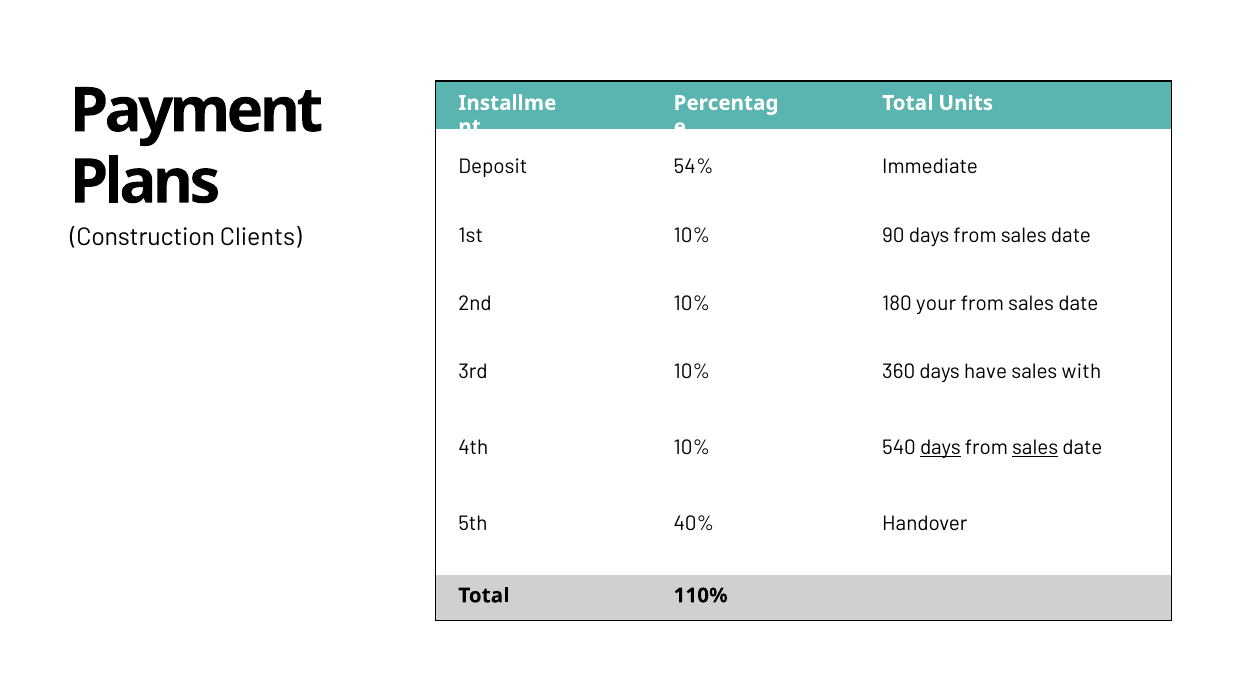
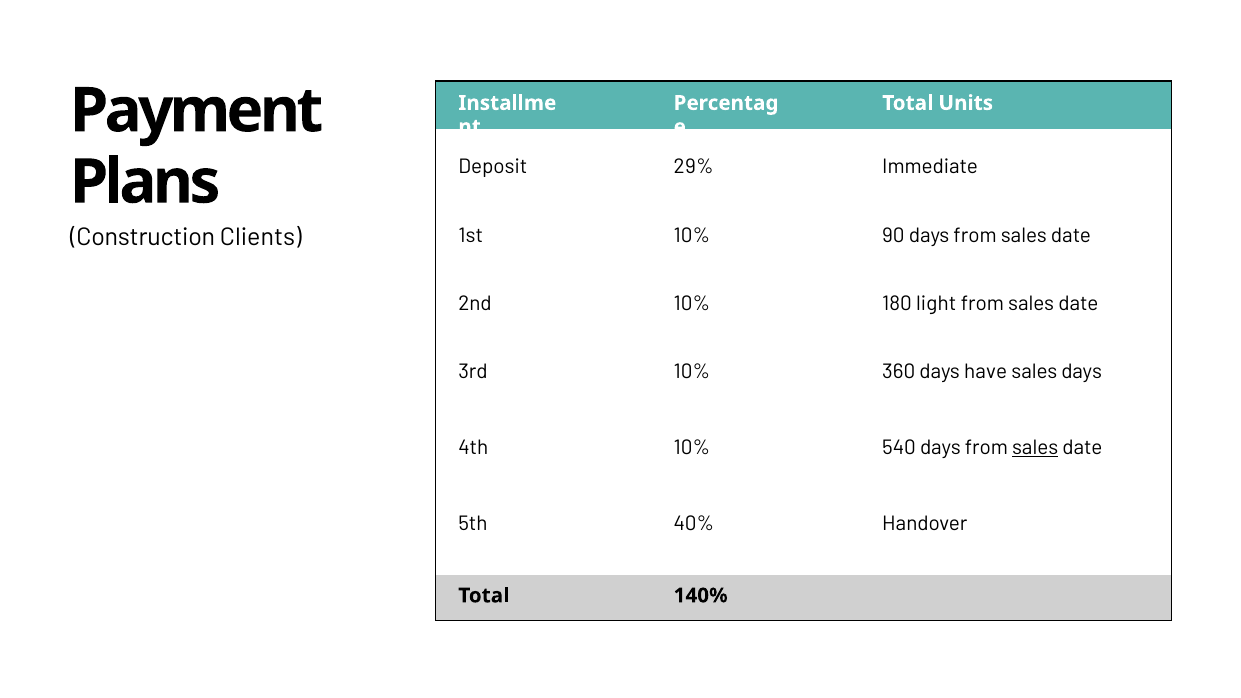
54%: 54% -> 29%
your: your -> light
sales with: with -> days
days at (940, 448) underline: present -> none
110%: 110% -> 140%
